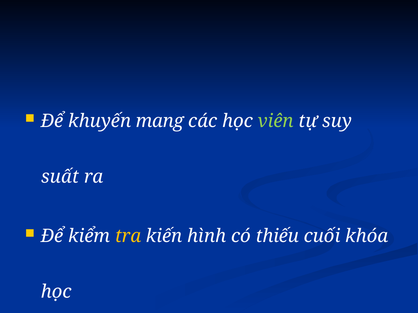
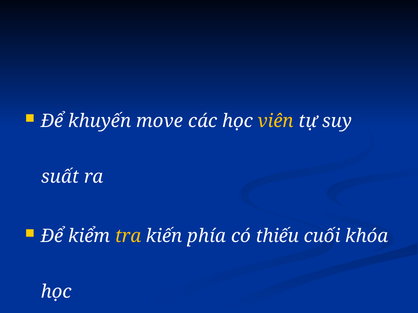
mang: mang -> move
viên colour: light green -> yellow
hình: hình -> phía
